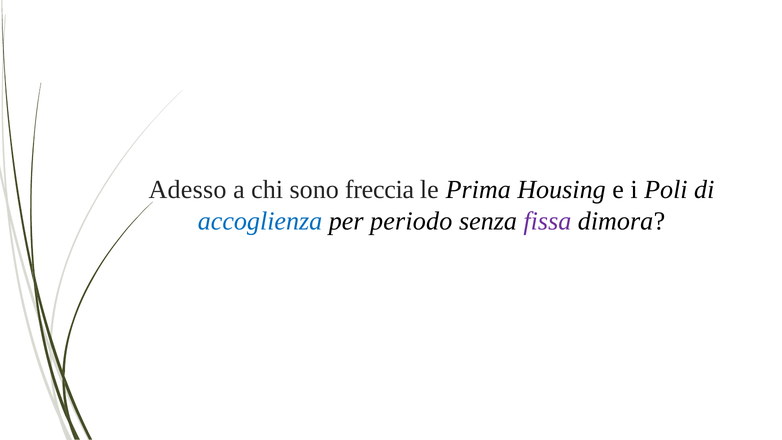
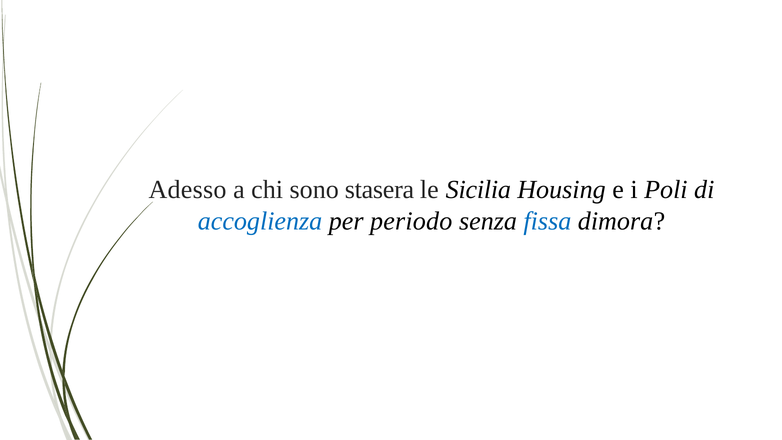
freccia: freccia -> stasera
Prima: Prima -> Sicilia
fissa colour: purple -> blue
